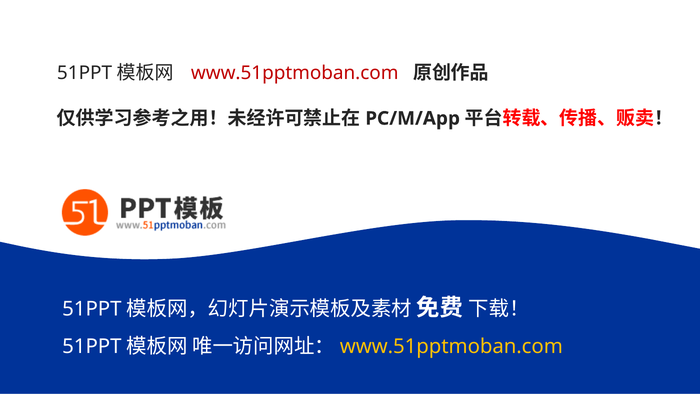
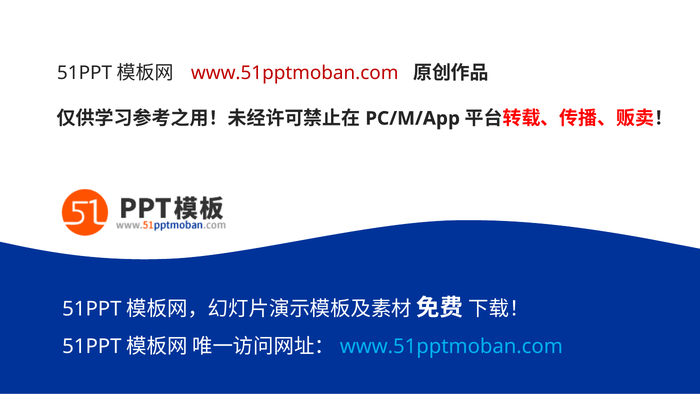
www.51pptmoban.com at (451, 346) colour: yellow -> light blue
